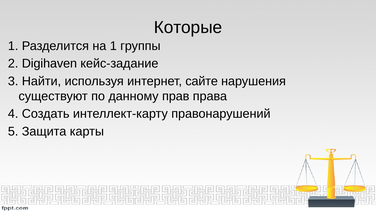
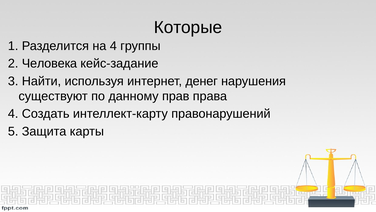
на 1: 1 -> 4
Digihaven: Digihaven -> Человека
сайте: сайте -> денег
